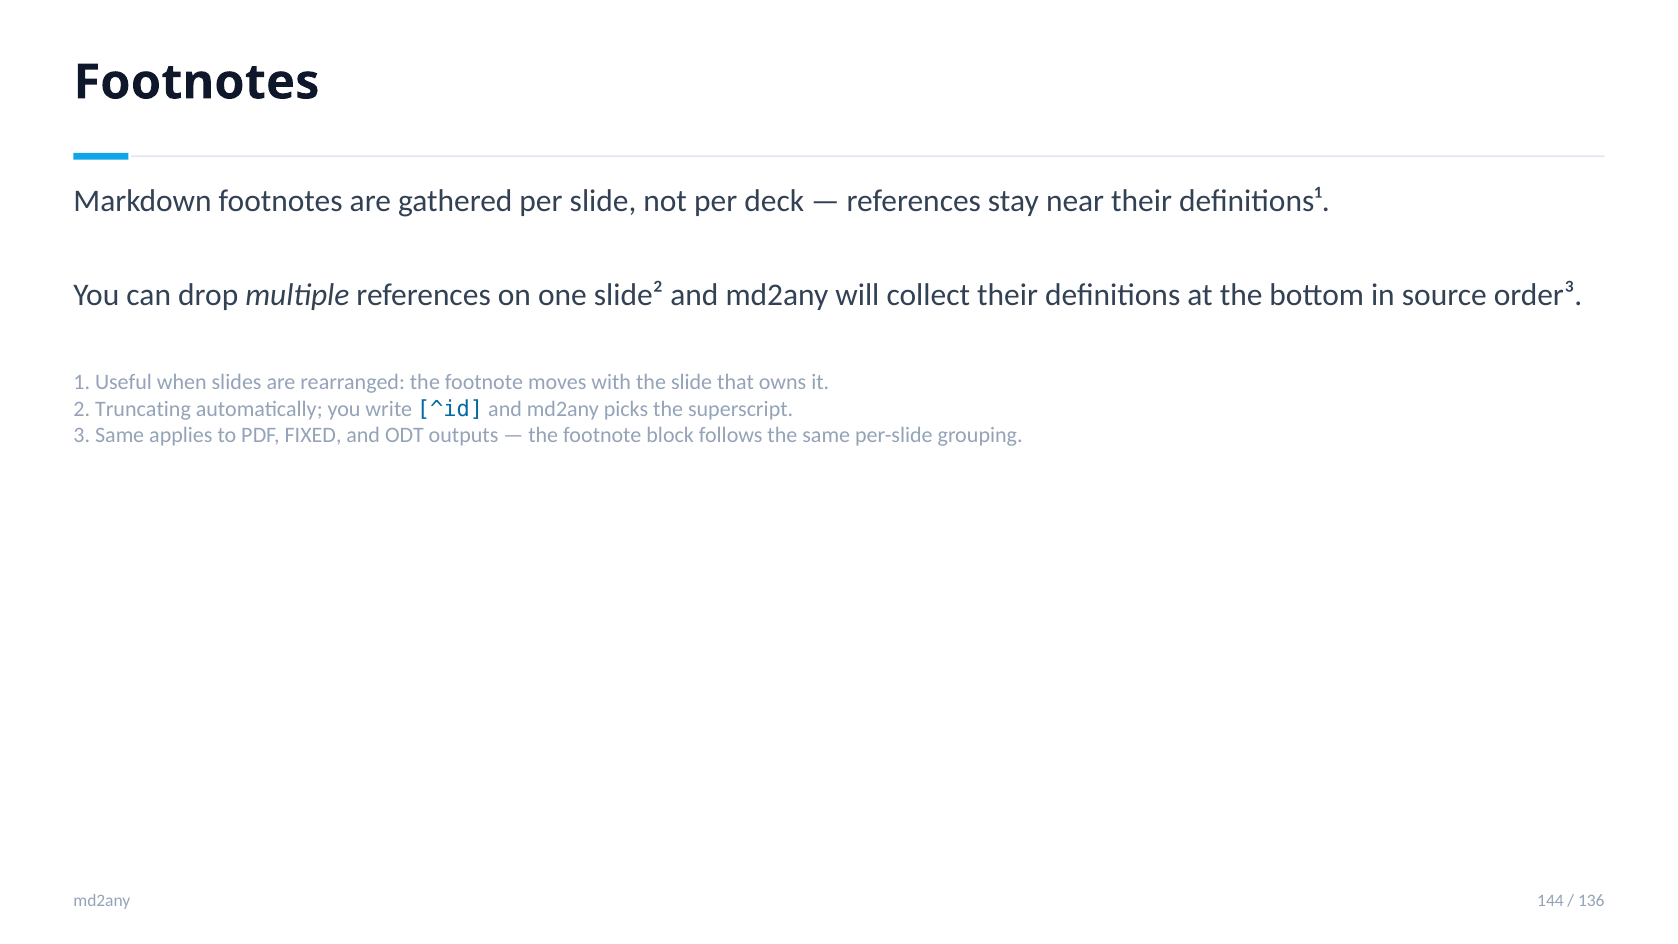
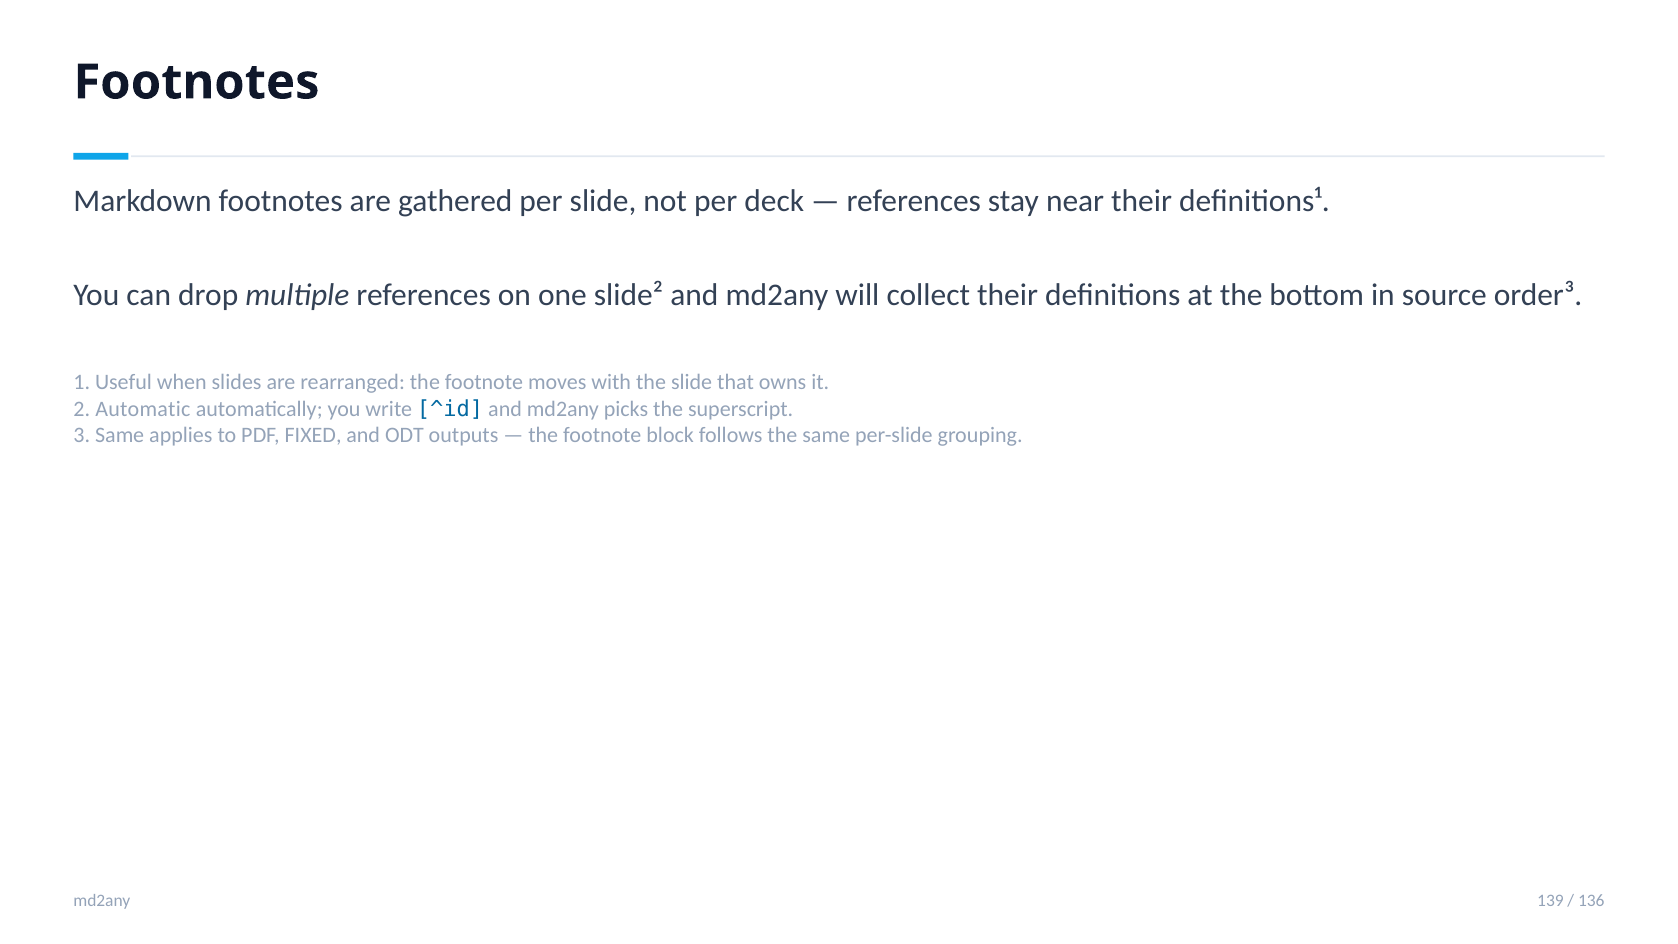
Truncating: Truncating -> Automatic
144: 144 -> 139
